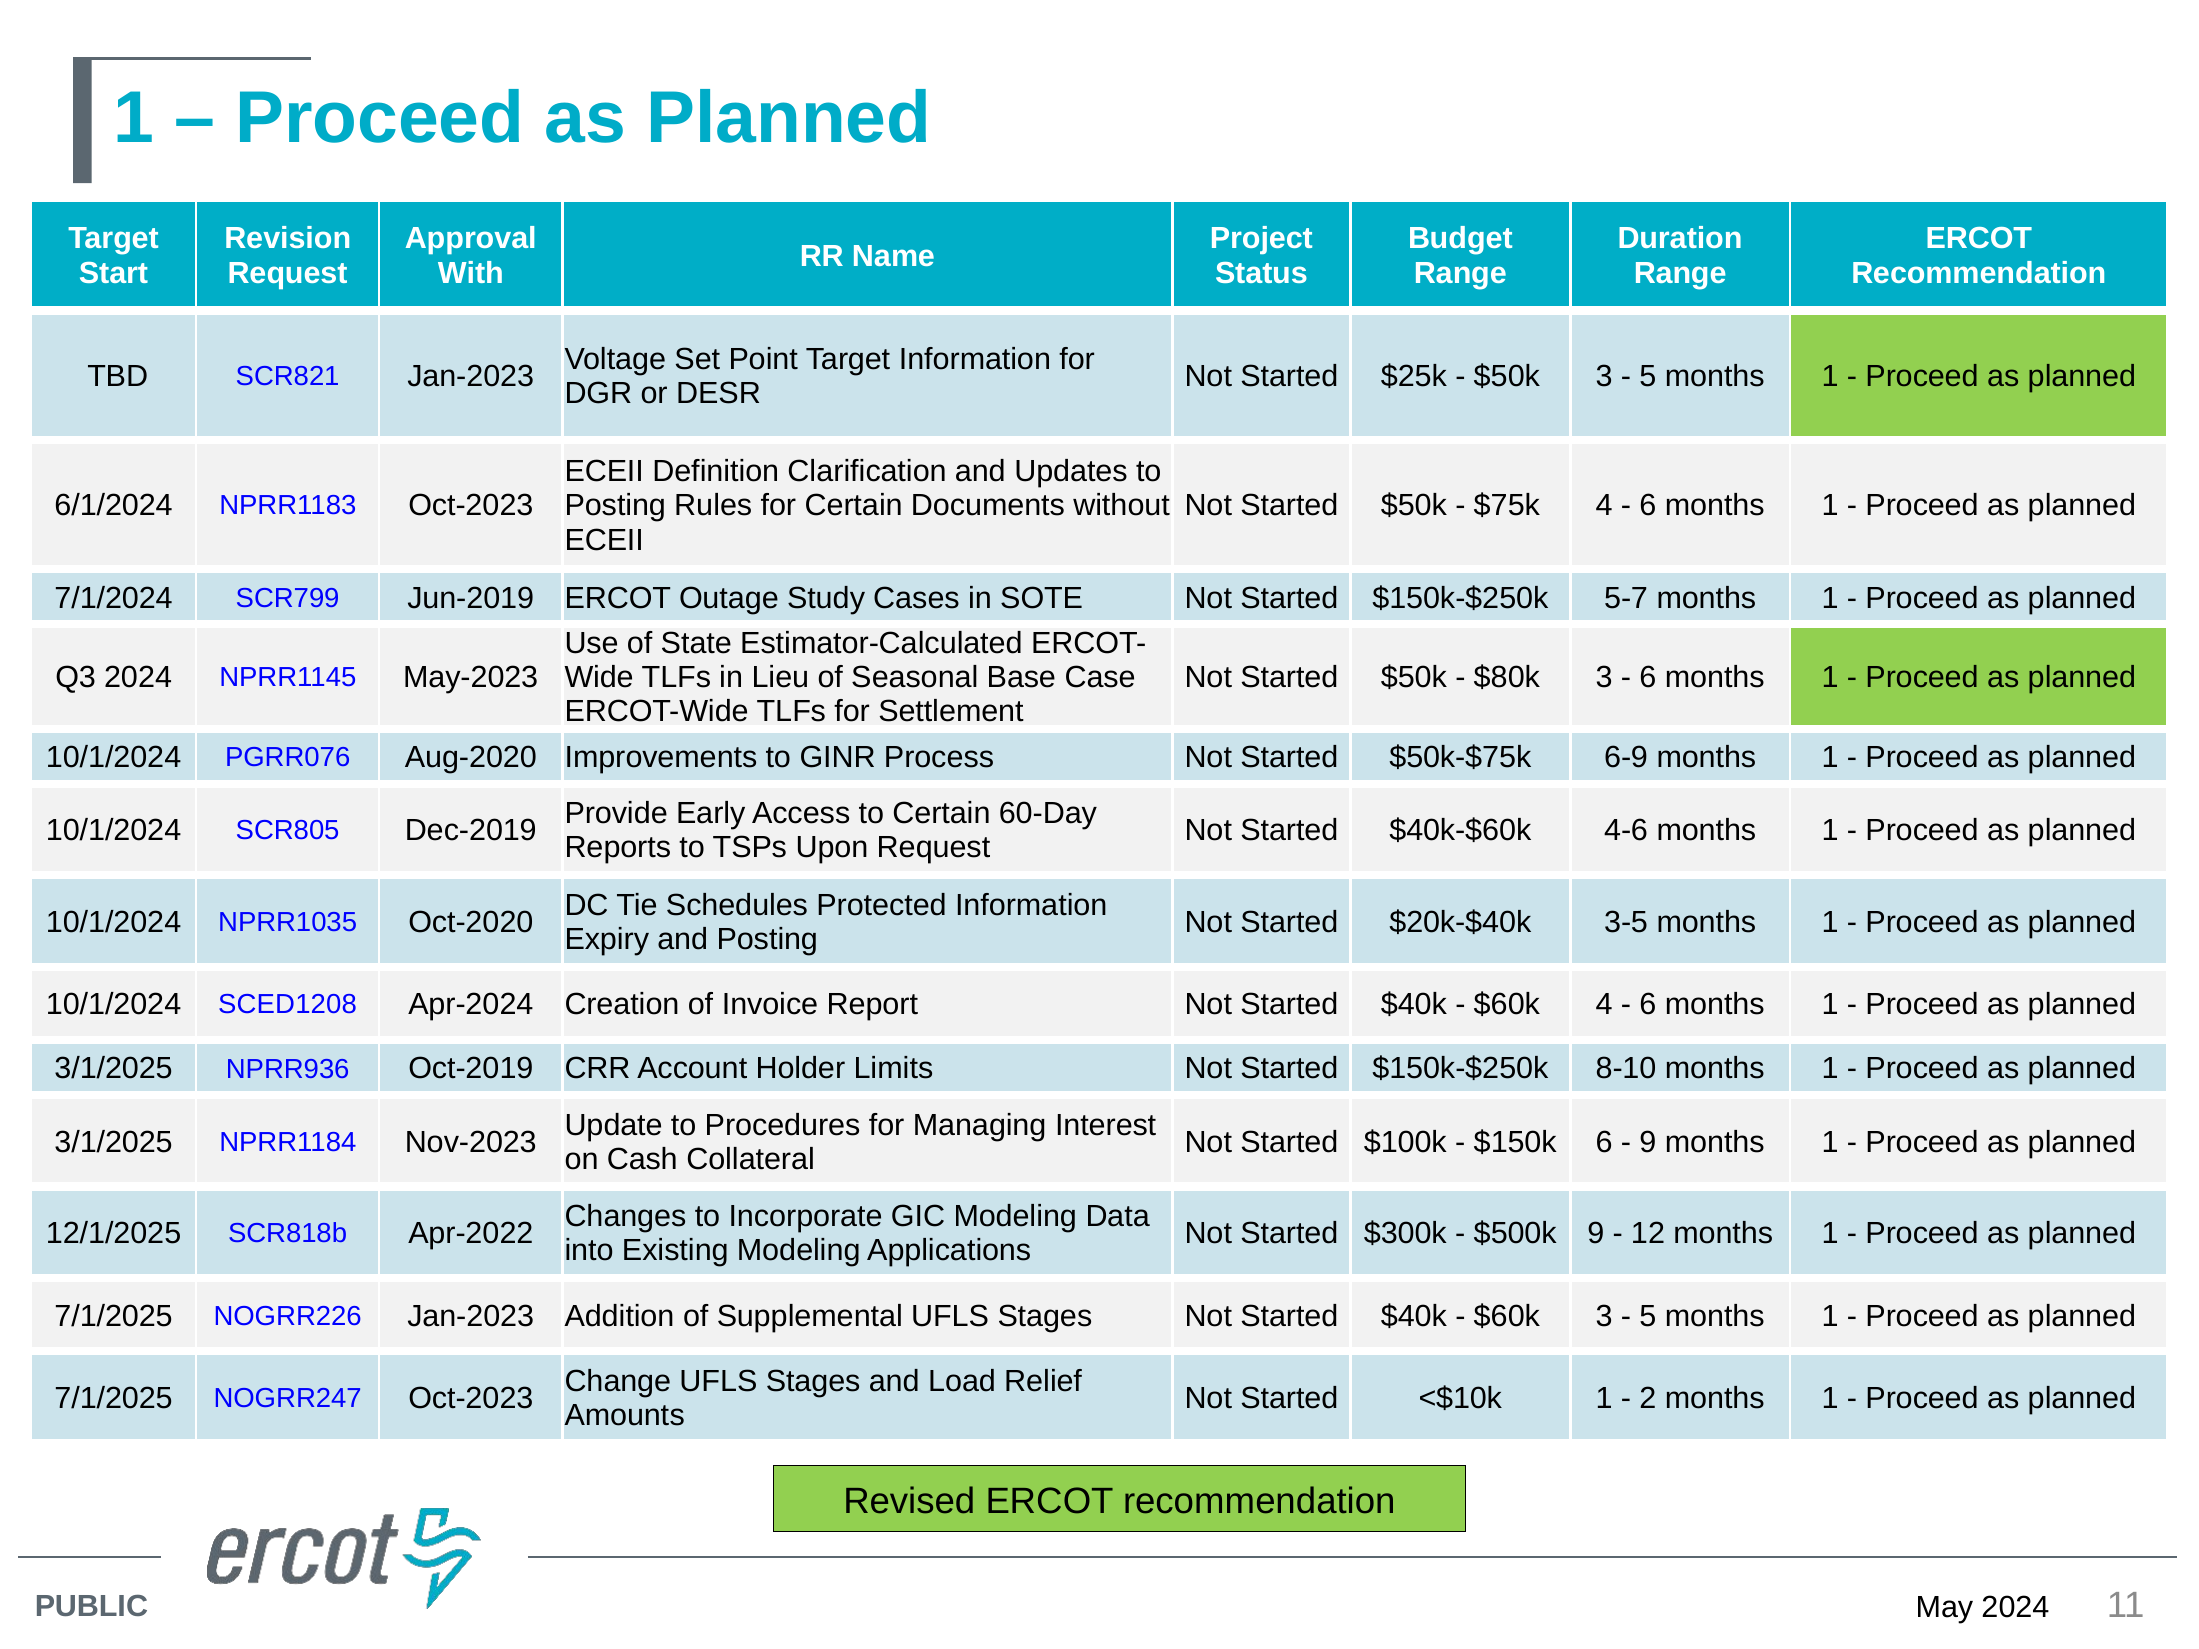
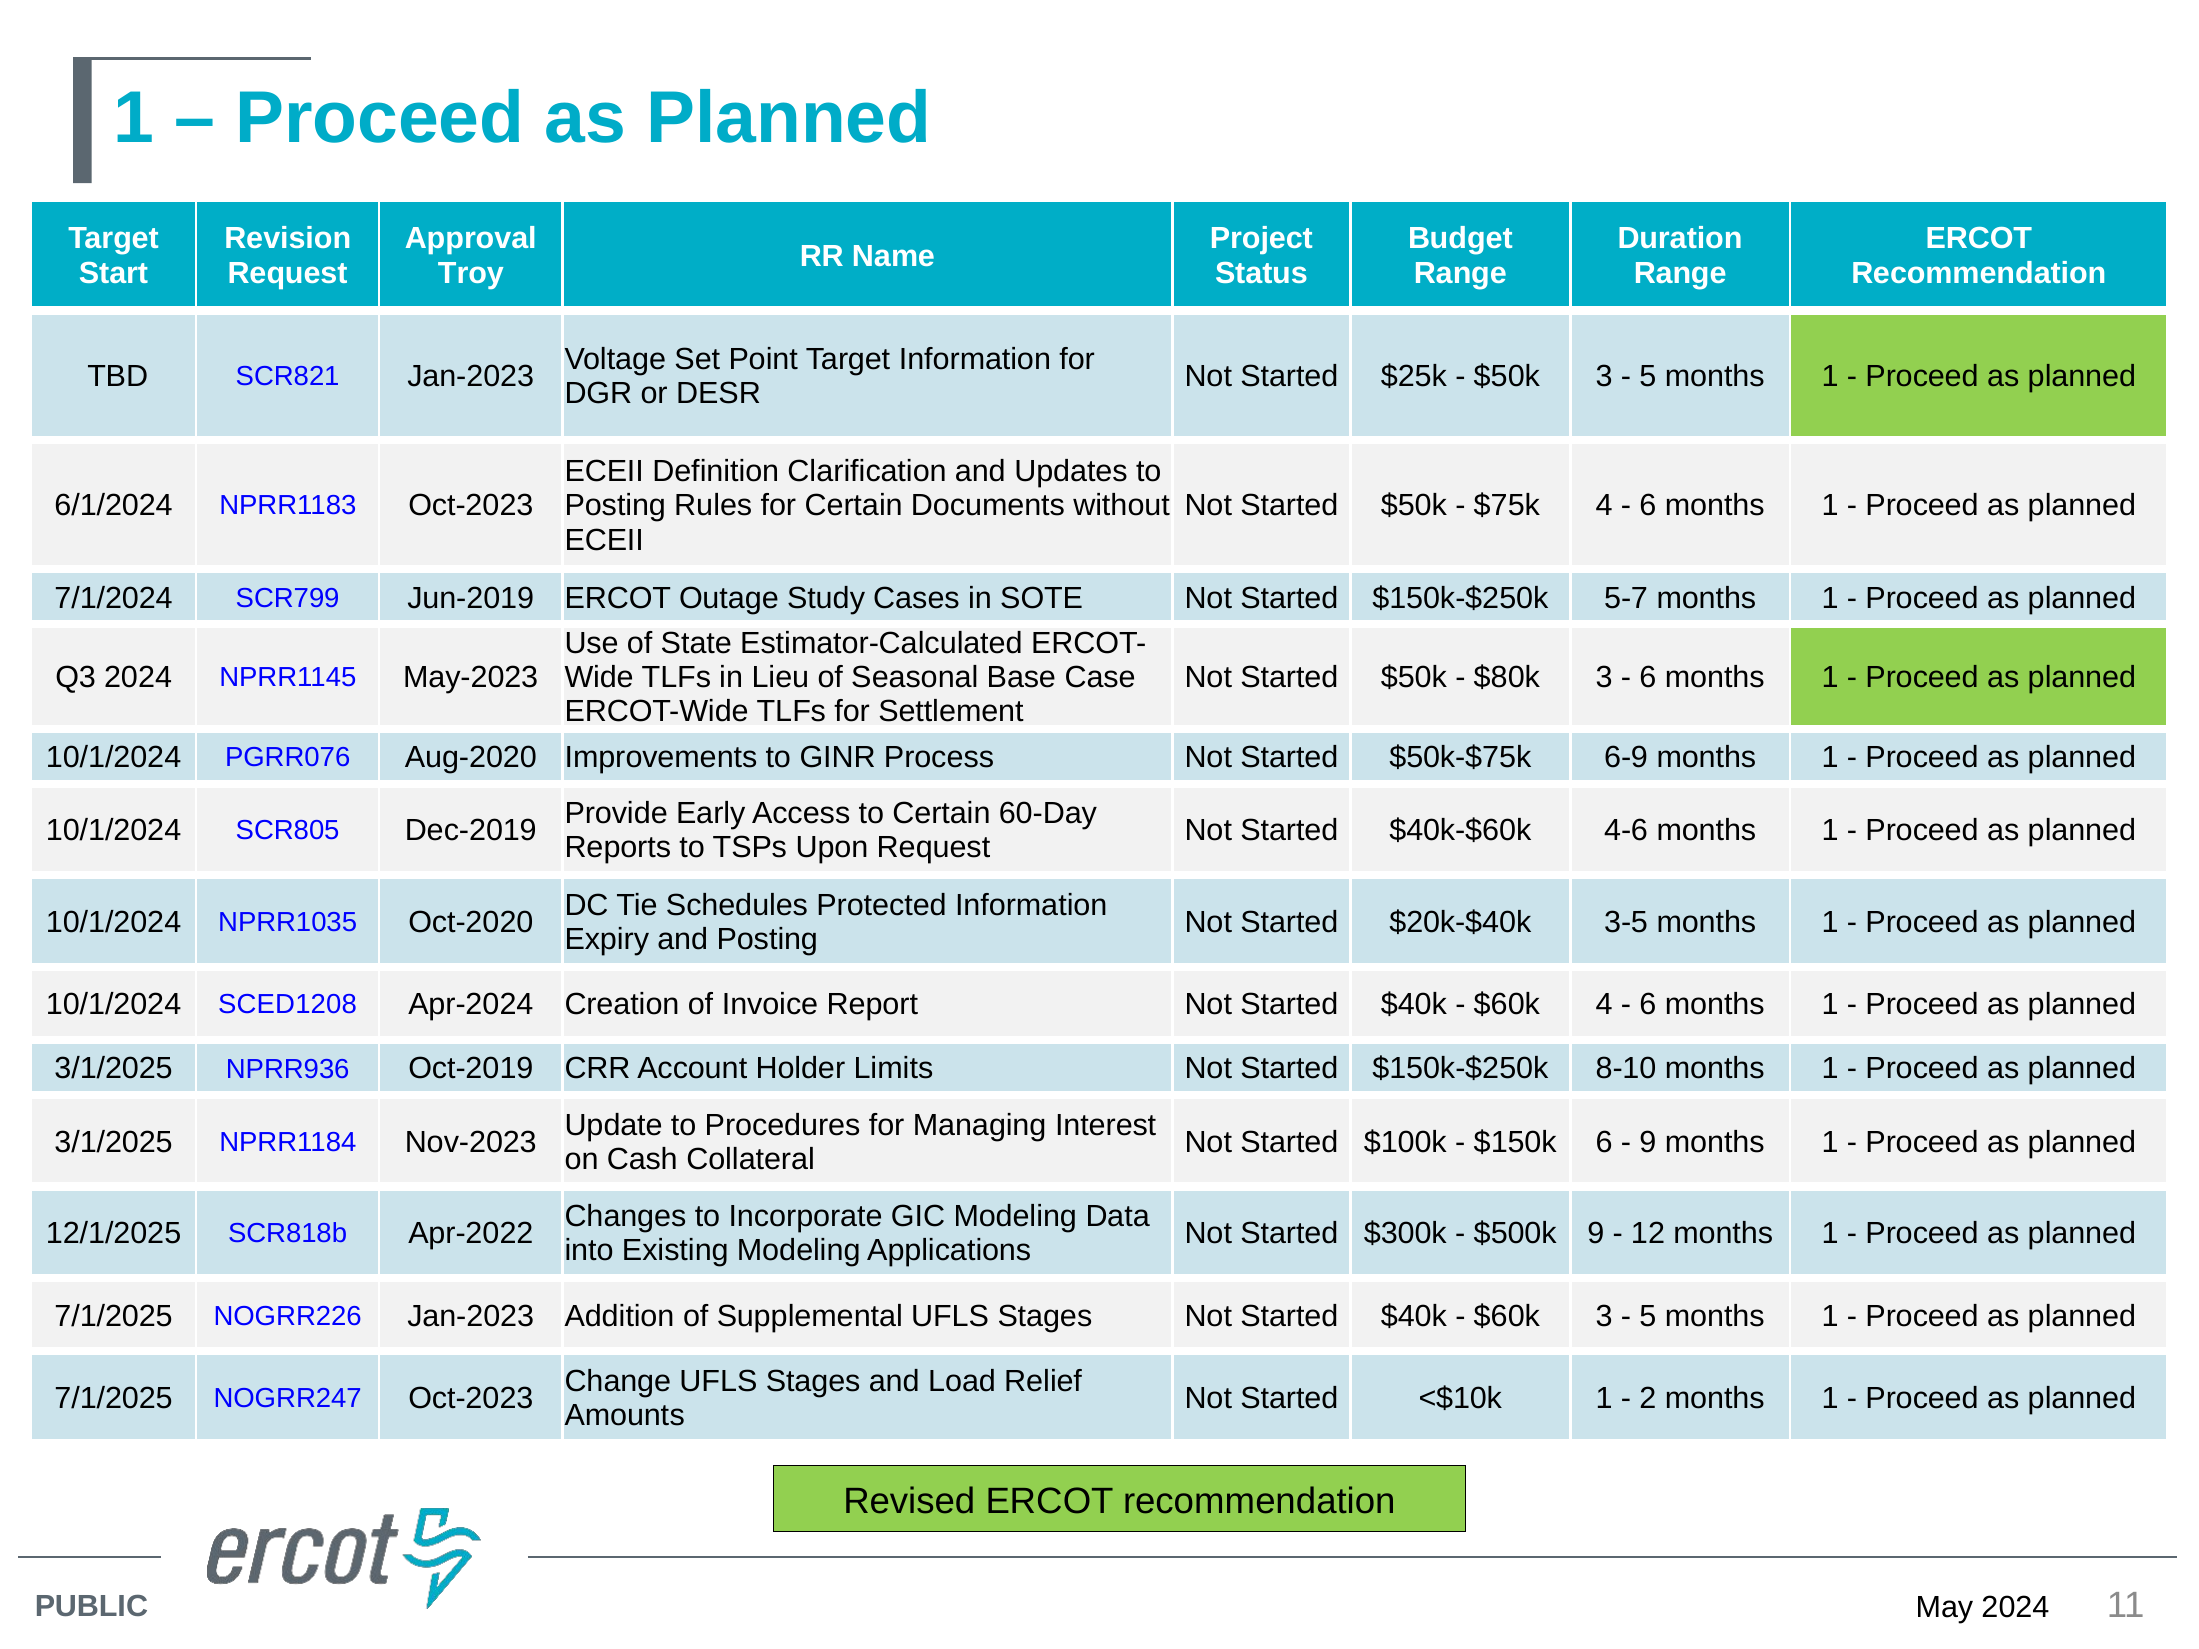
With: With -> Troy
